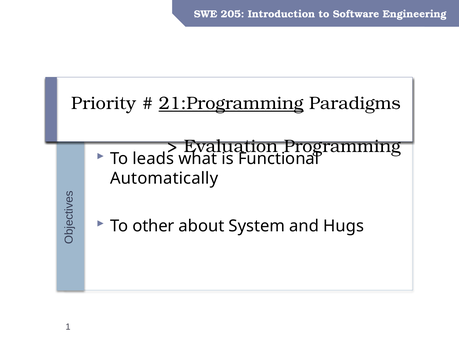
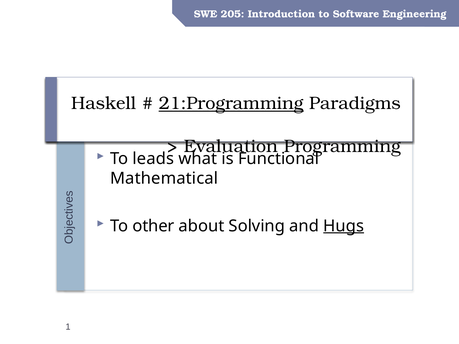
Priority: Priority -> Haskell
Automatically: Automatically -> Mathematical
System: System -> Solving
Hugs underline: none -> present
